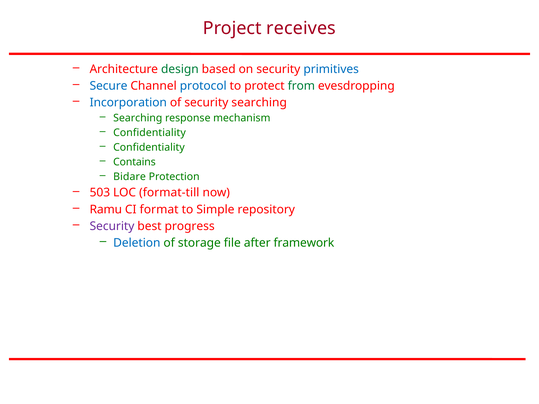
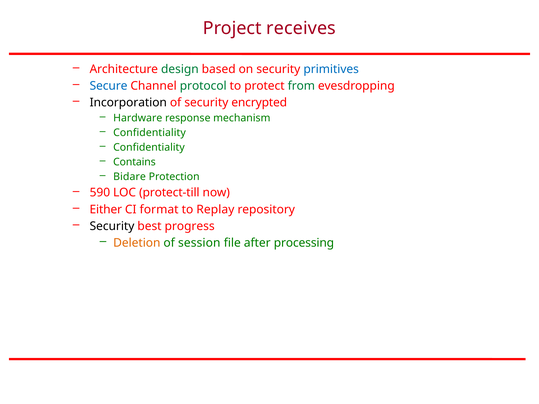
protocol colour: blue -> green
Incorporation colour: blue -> black
security searching: searching -> encrypted
Searching at (138, 118): Searching -> Hardware
503: 503 -> 590
format-till: format-till -> protect-till
Ramu: Ramu -> Either
Simple: Simple -> Replay
Security at (112, 226) colour: purple -> black
Deletion colour: blue -> orange
storage: storage -> session
framework: framework -> processing
